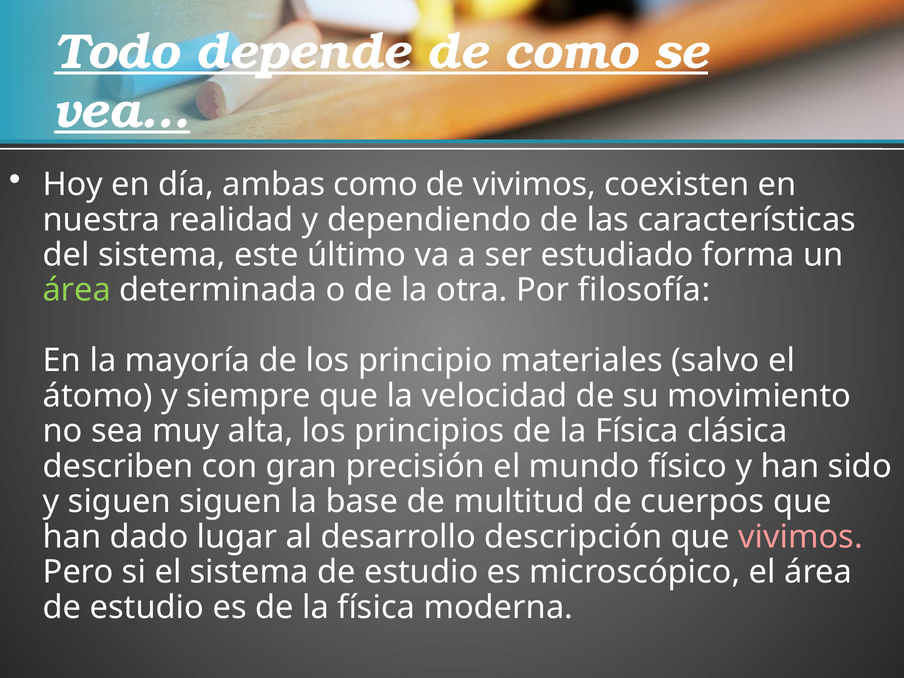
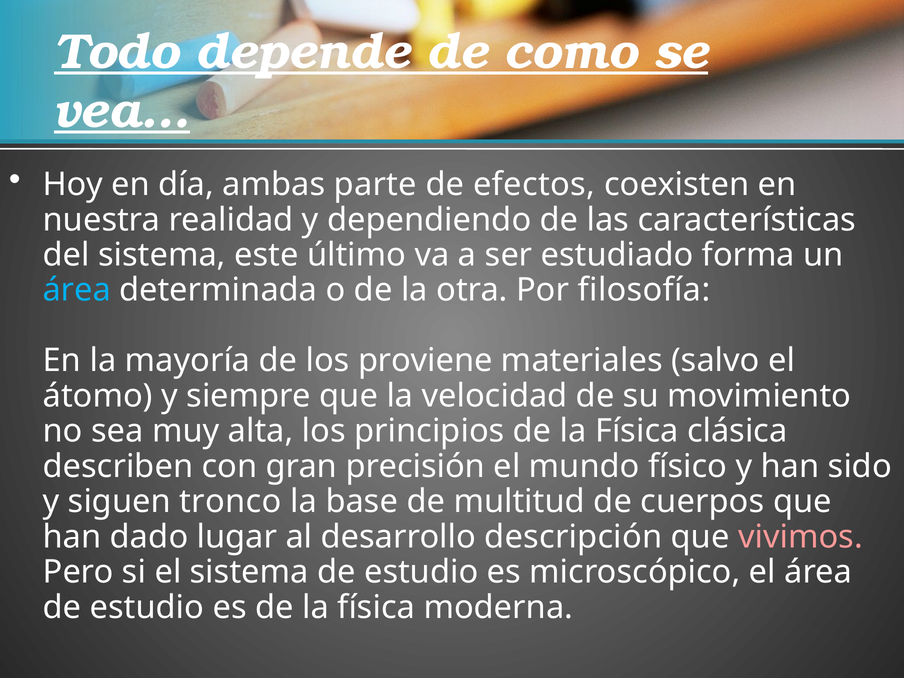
ambas como: como -> parte
de vivimos: vivimos -> efectos
área at (77, 290) colour: light green -> light blue
principio: principio -> proviene
siguen siguen: siguen -> tronco
